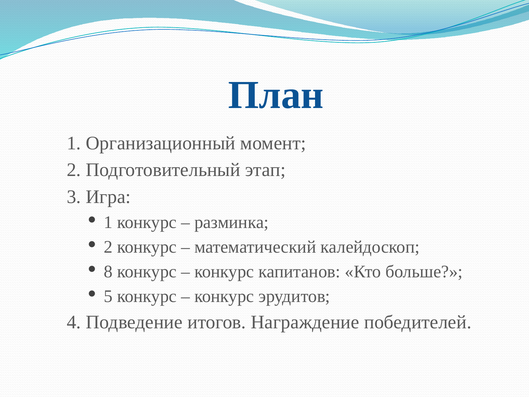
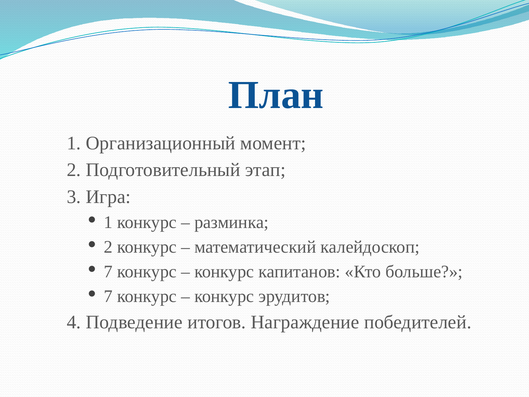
8 at (108, 271): 8 -> 7
5 at (108, 296): 5 -> 7
